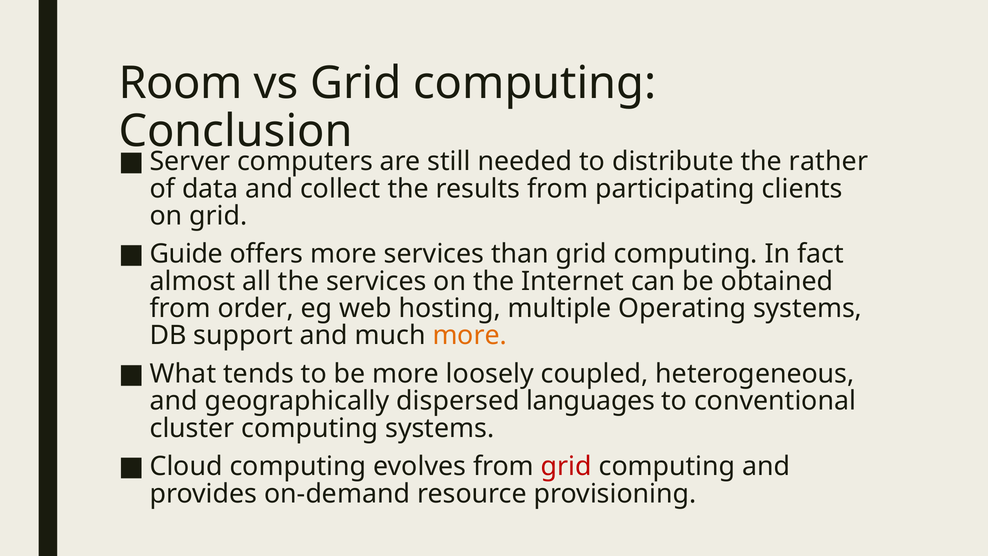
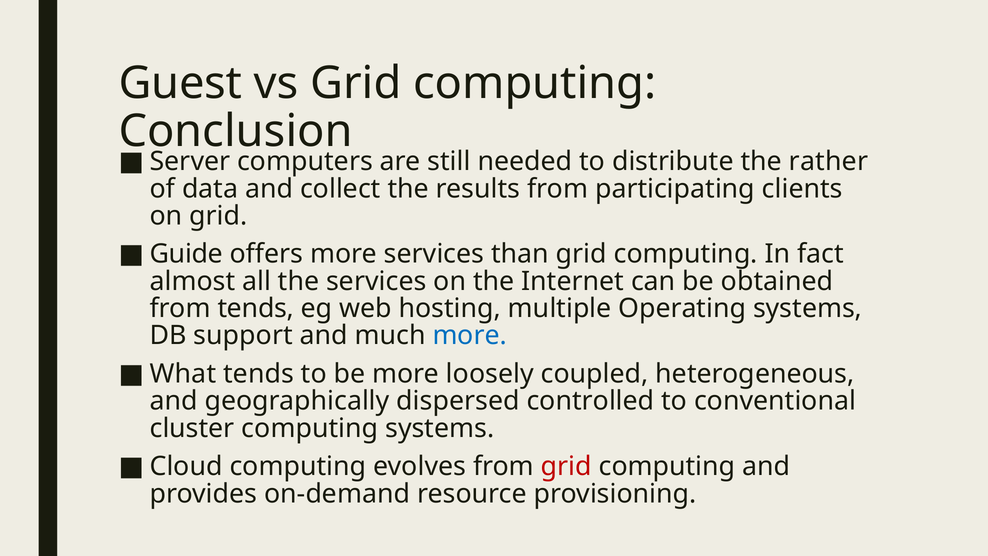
Room: Room -> Guest
from order: order -> tends
more at (470, 335) colour: orange -> blue
languages: languages -> controlled
